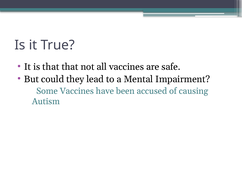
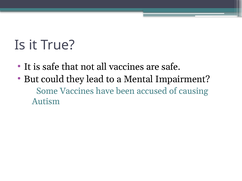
is that: that -> safe
